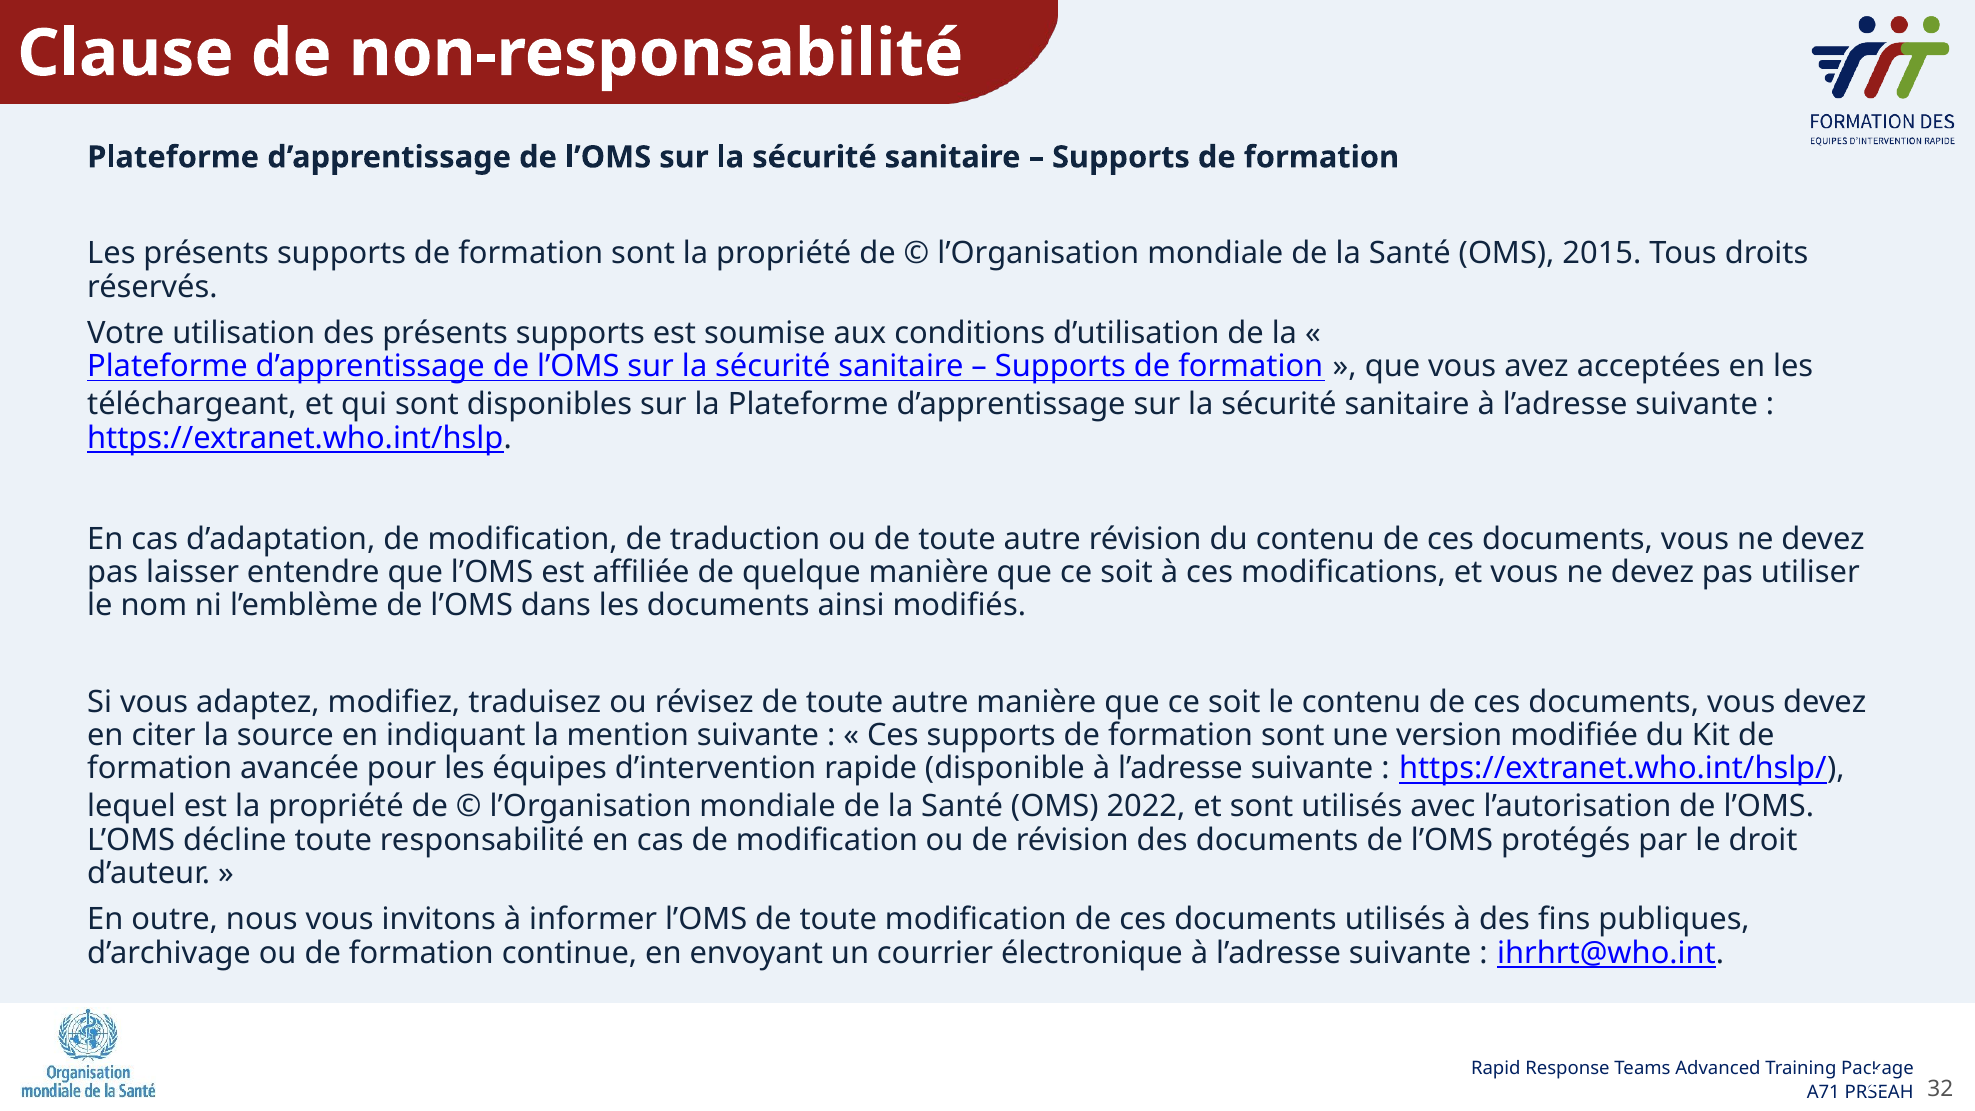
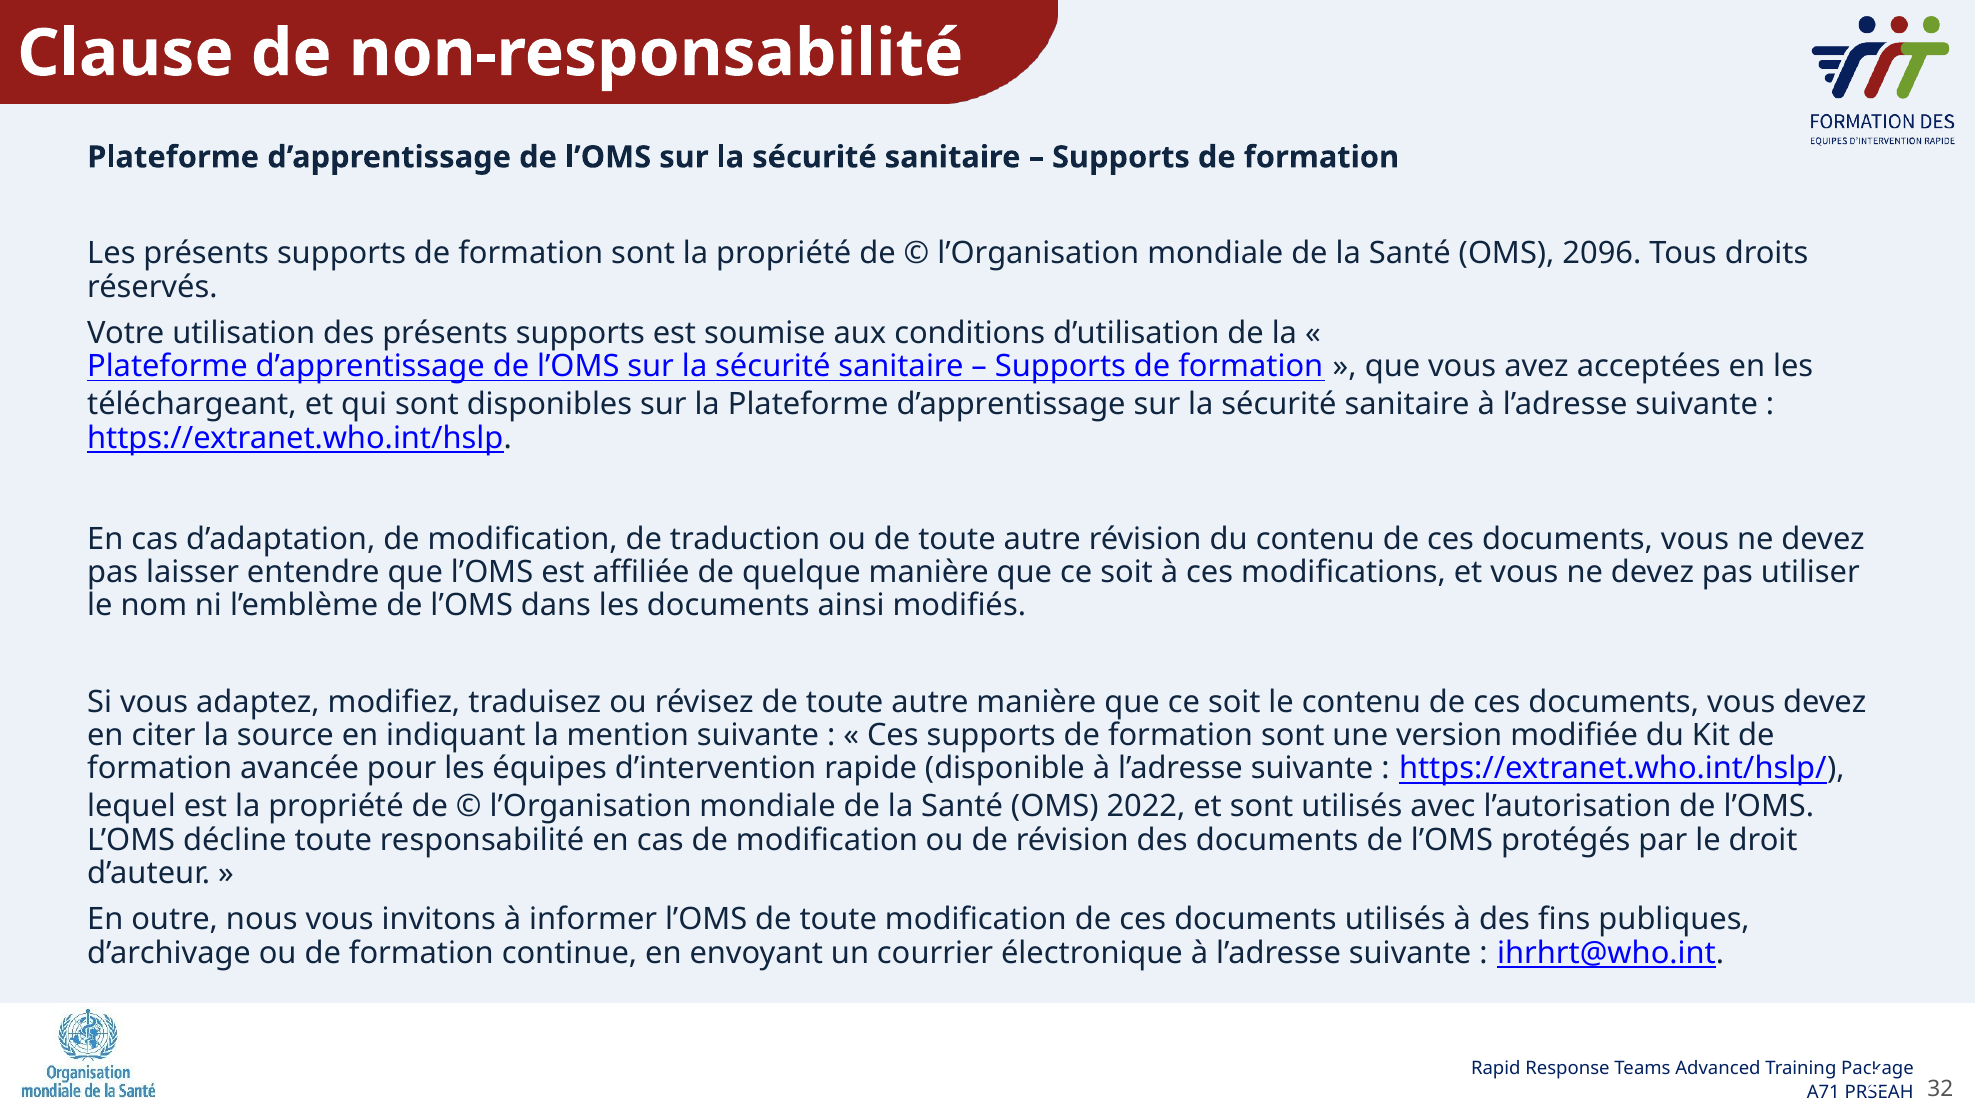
2015: 2015 -> 2096
